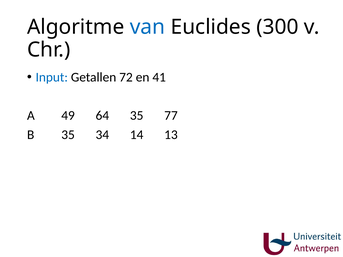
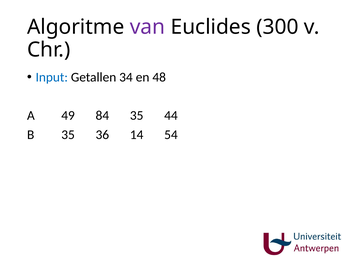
van colour: blue -> purple
72: 72 -> 34
41: 41 -> 48
64: 64 -> 84
77: 77 -> 44
34: 34 -> 36
13: 13 -> 54
